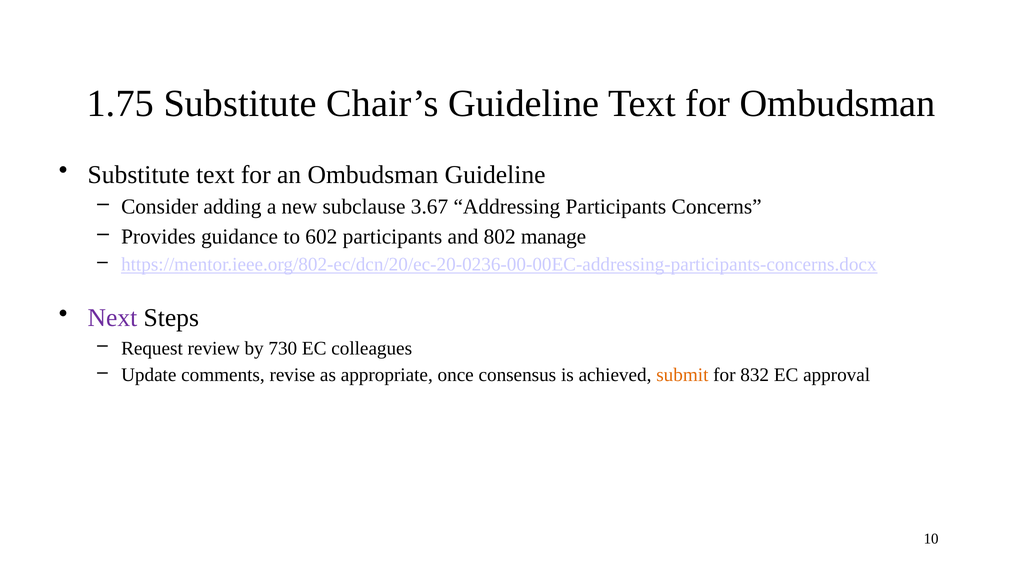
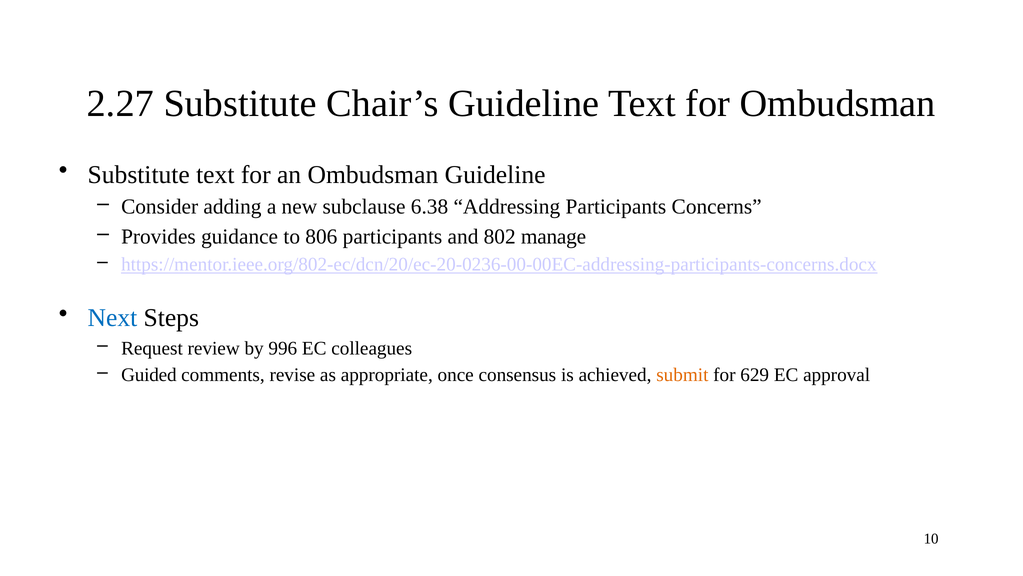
1.75: 1.75 -> 2.27
3.67: 3.67 -> 6.38
602: 602 -> 806
Next colour: purple -> blue
730: 730 -> 996
Update: Update -> Guided
832: 832 -> 629
